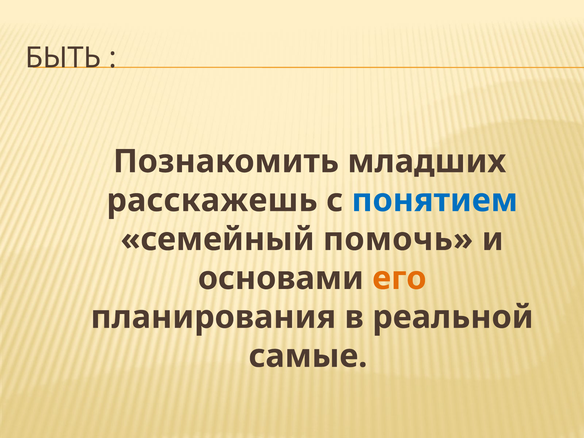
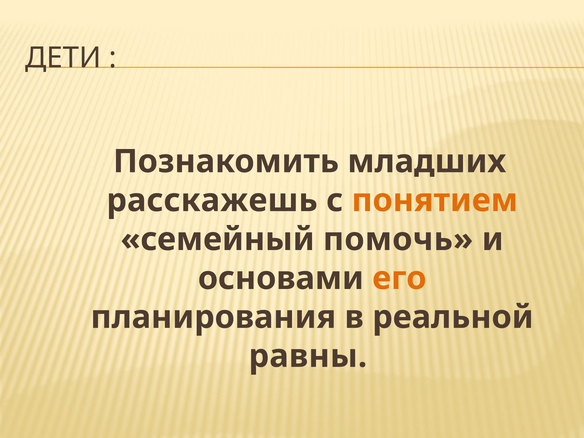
БЫТЬ: БЫТЬ -> ДЕТИ
понятием colour: blue -> orange
самые: самые -> равны
